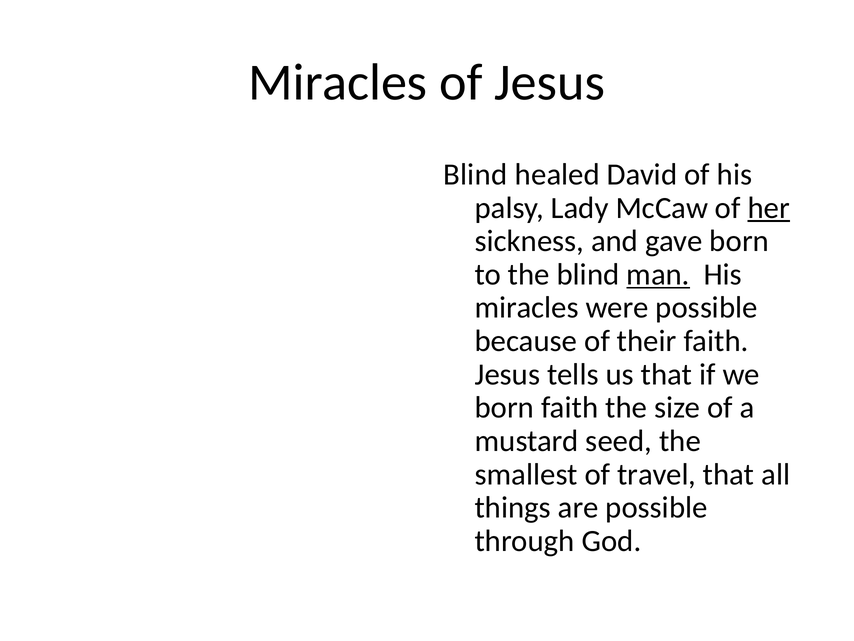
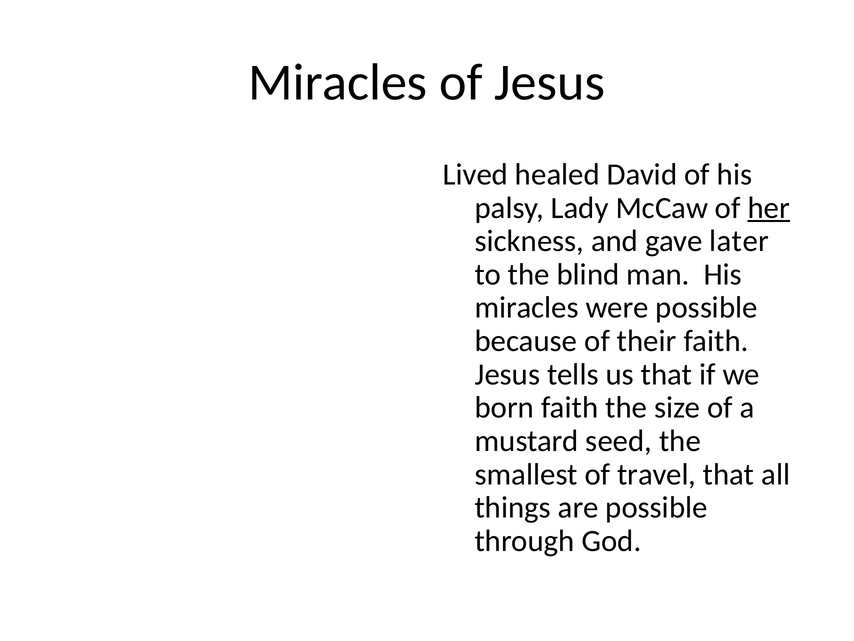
Blind at (475, 174): Blind -> Lived
gave born: born -> later
man underline: present -> none
